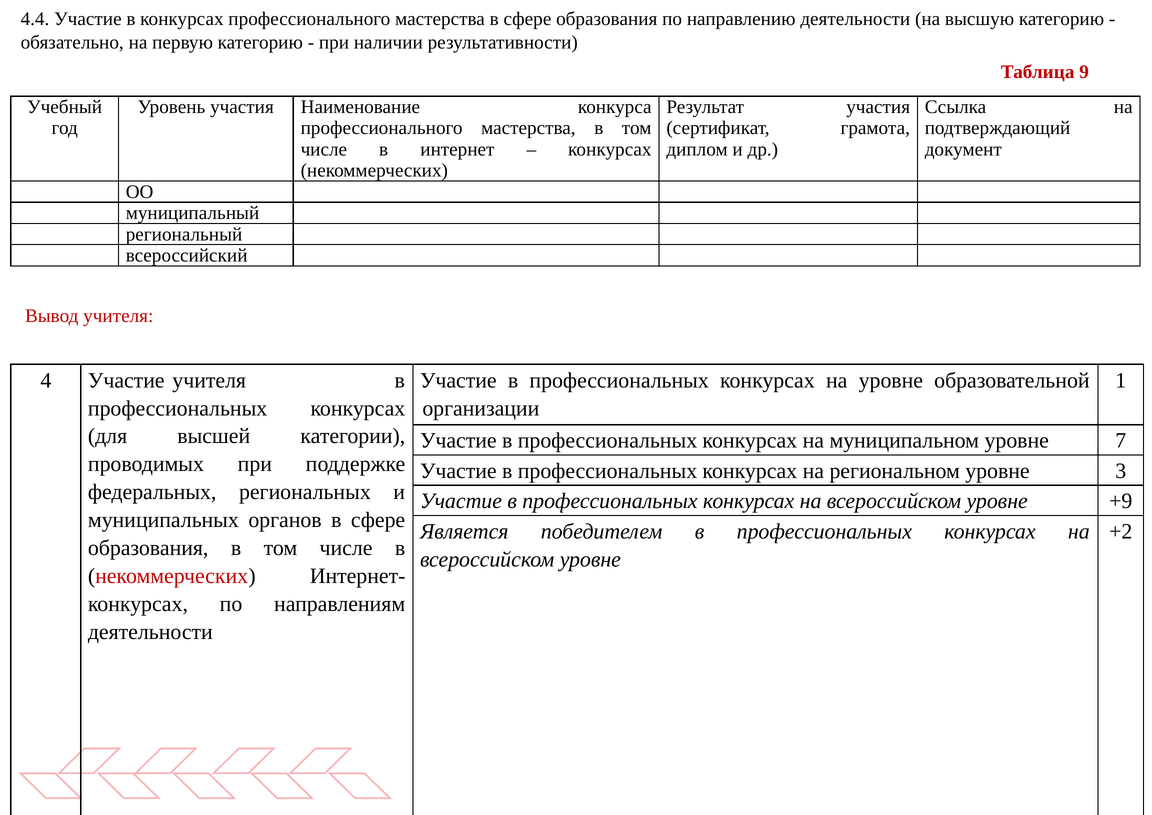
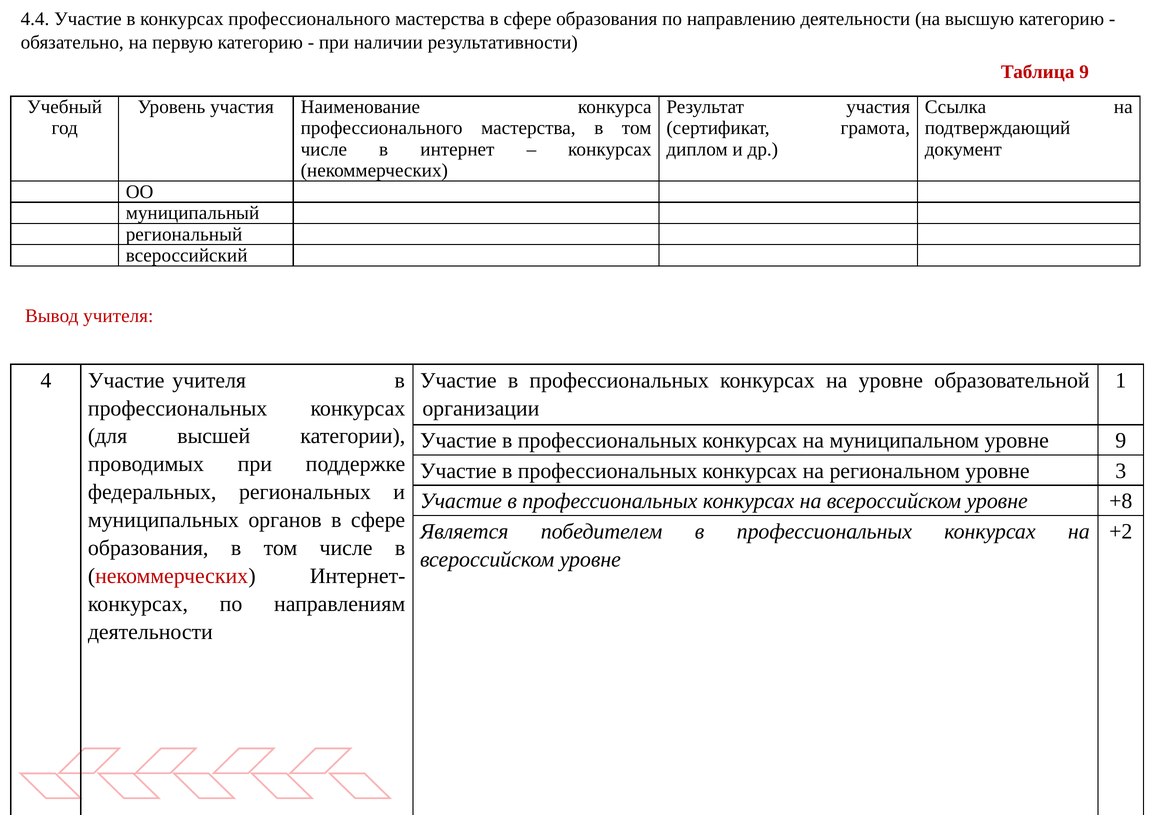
уровне 7: 7 -> 9
+9: +9 -> +8
